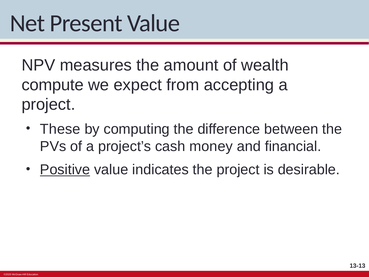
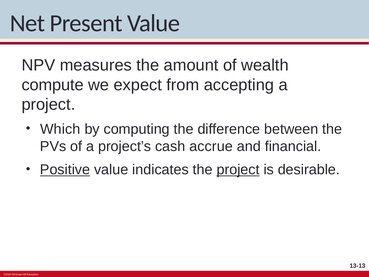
These: These -> Which
money: money -> accrue
project at (238, 170) underline: none -> present
